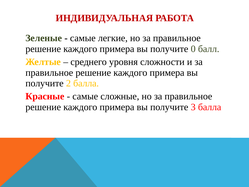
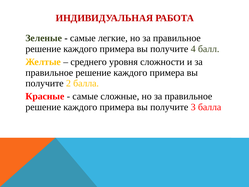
0: 0 -> 4
